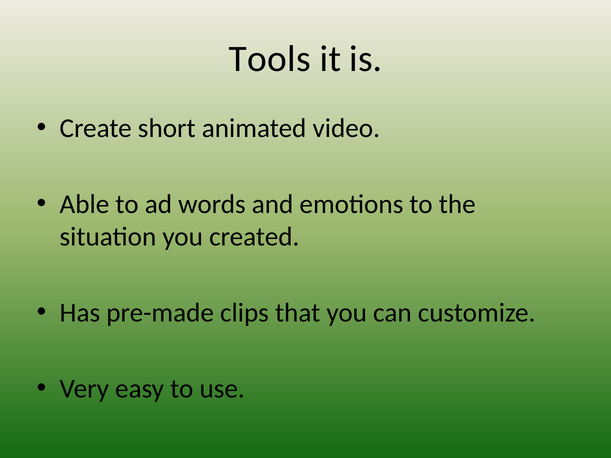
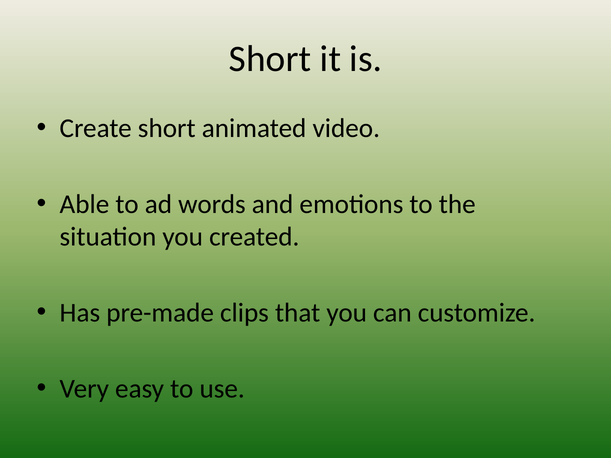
Tools at (270, 59): Tools -> Short
